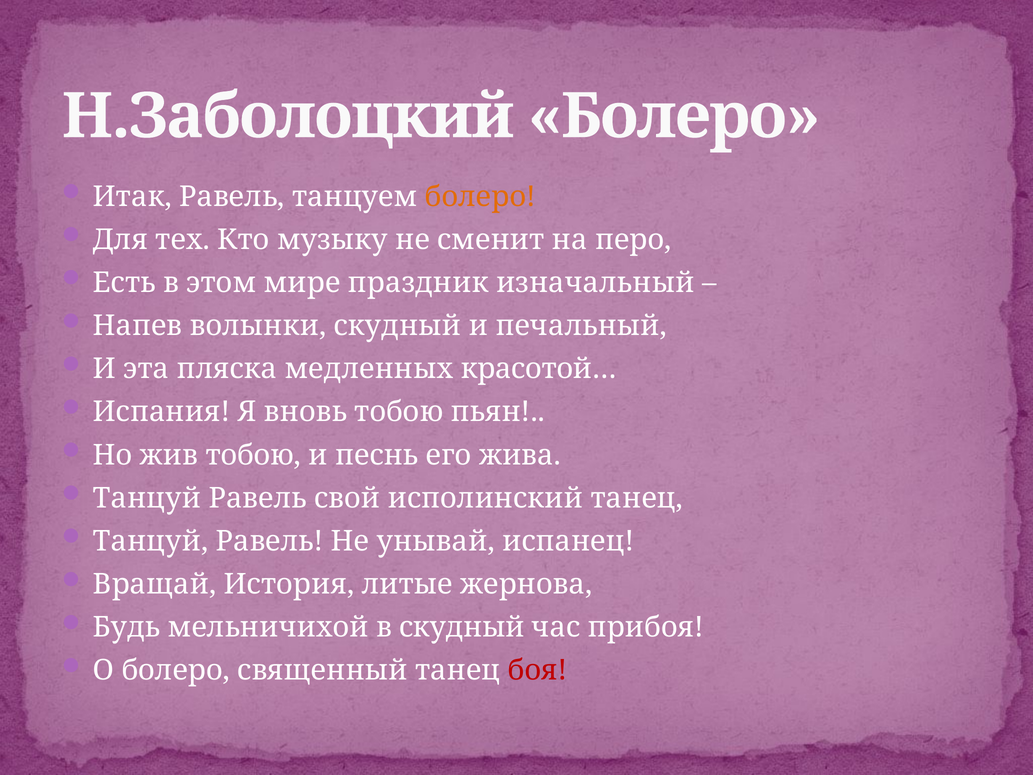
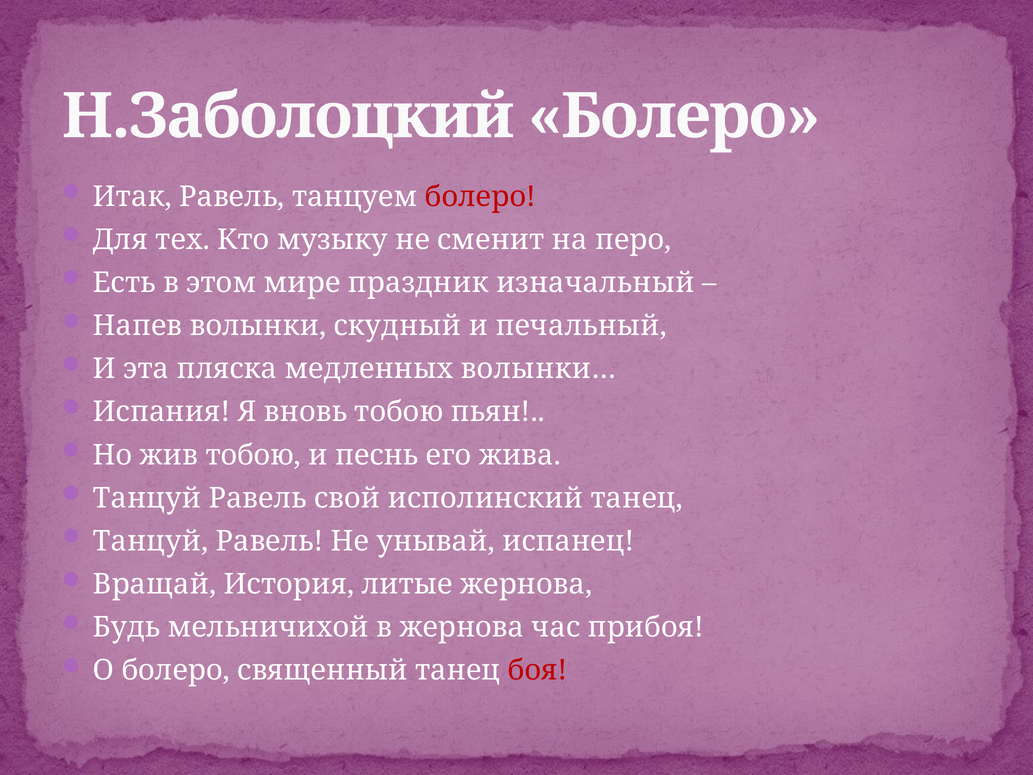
болеро at (480, 196) colour: orange -> red
красотой…: красотой… -> волынки…
в скудный: скудный -> жернова
